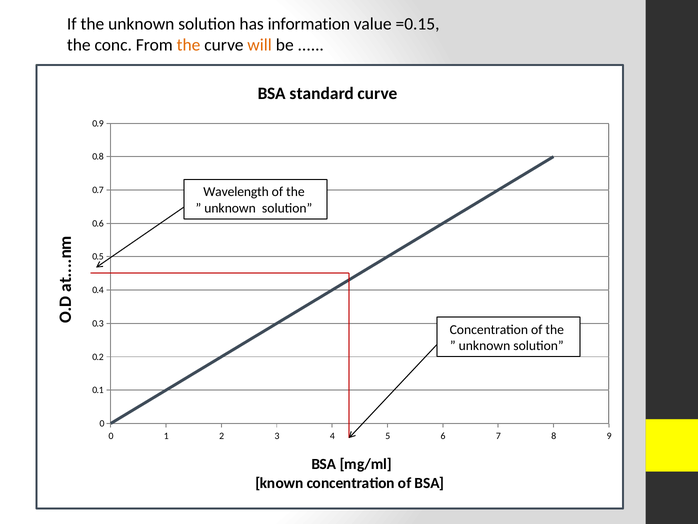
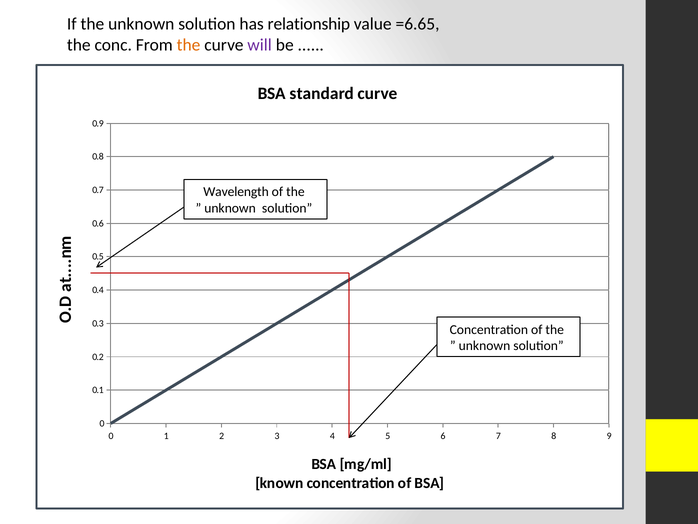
information: information -> relationship
=0.15: =0.15 -> =6.65
will colour: orange -> purple
